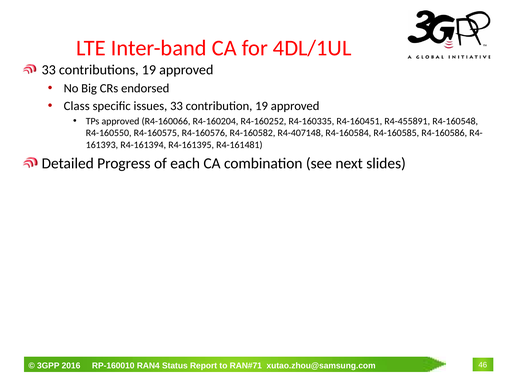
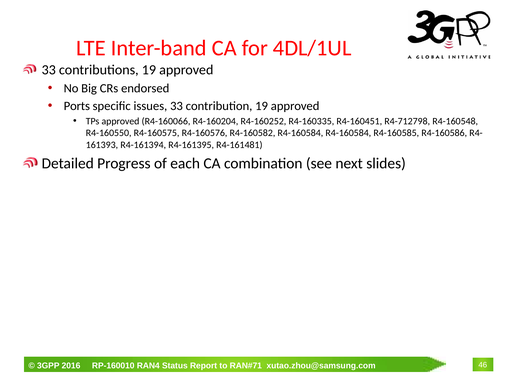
Class: Class -> Ports
R4-455891: R4-455891 -> R4-712798
R4-160582 R4-407148: R4-407148 -> R4-160584
